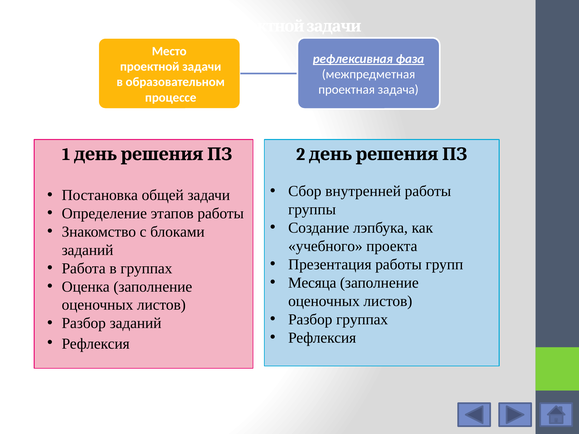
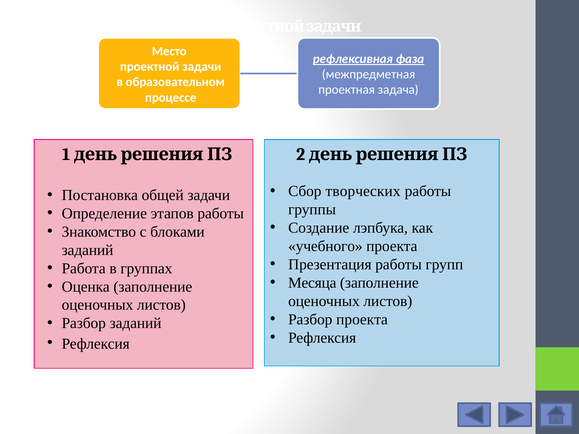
внутренней: внутренней -> творческих
Разбор группах: группах -> проекта
